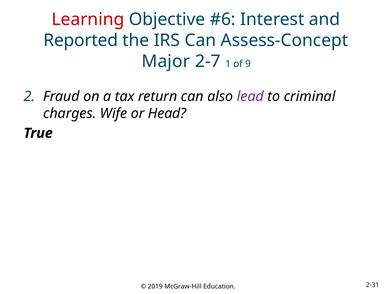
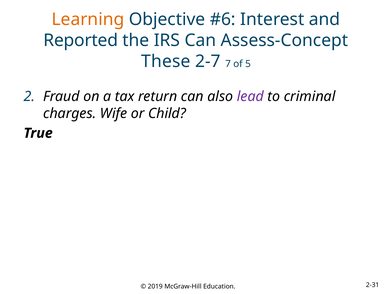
Learning colour: red -> orange
Major: Major -> These
1: 1 -> 7
9: 9 -> 5
Head: Head -> Child
